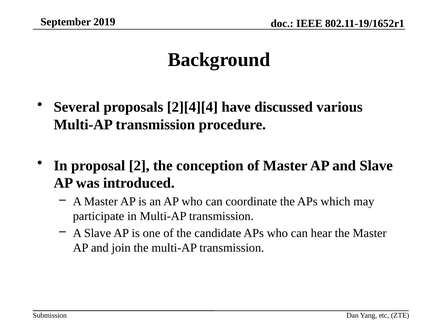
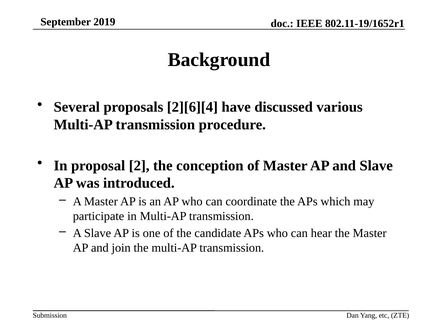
2][4][4: 2][4][4 -> 2][6][4
